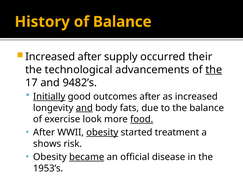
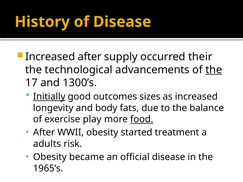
of Balance: Balance -> Disease
9482’s: 9482’s -> 1300’s
outcomes after: after -> sizes
and at (84, 108) underline: present -> none
look: look -> play
obesity at (102, 133) underline: present -> none
shows: shows -> adults
became underline: present -> none
1953’s: 1953’s -> 1965’s
